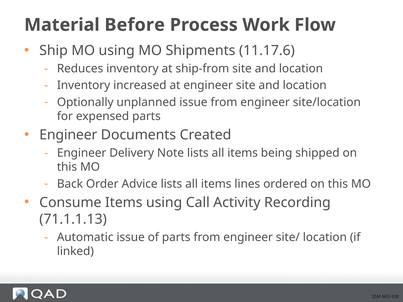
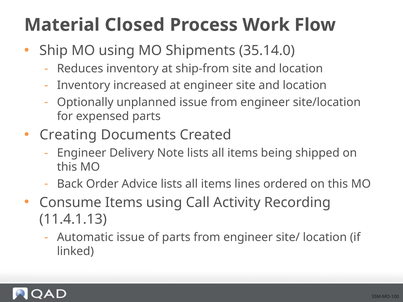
Before: Before -> Closed
11.17.6: 11.17.6 -> 35.14.0
Engineer at (68, 135): Engineer -> Creating
71.1.1.13: 71.1.1.13 -> 11.4.1.13
